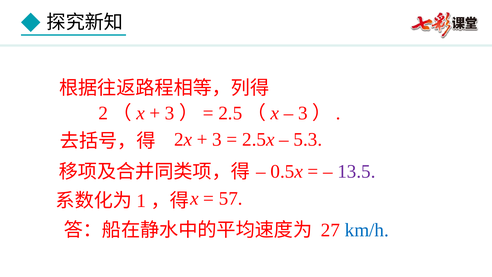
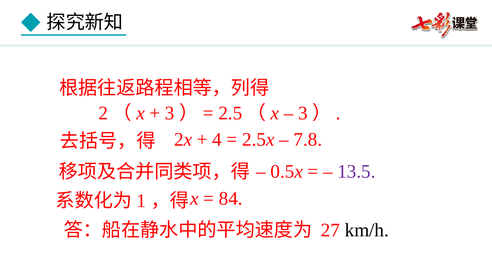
3 at (217, 140): 3 -> 4
5.3: 5.3 -> 7.8
57: 57 -> 84
km/h colour: blue -> black
